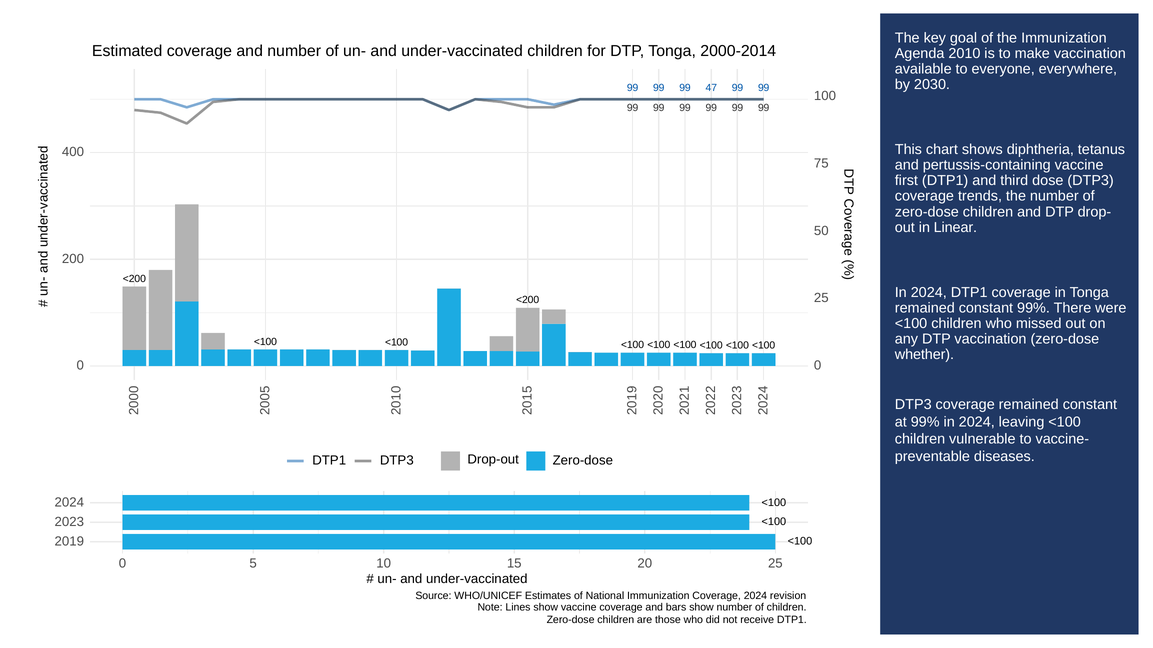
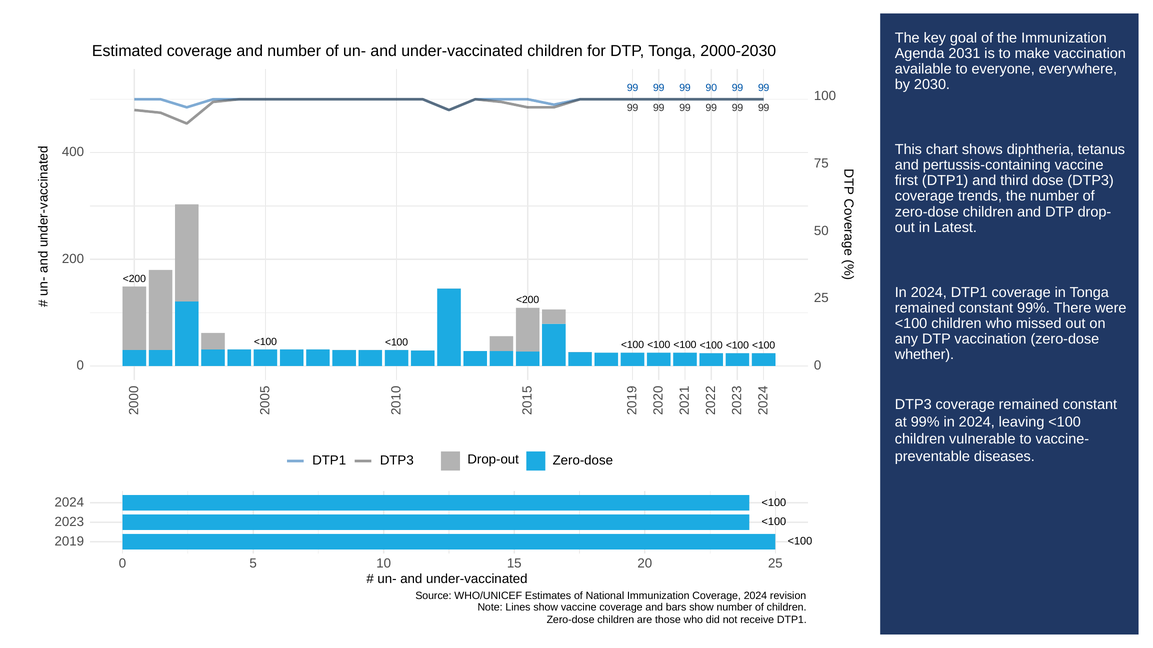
2000-2014: 2000-2014 -> 2000-2030
2010: 2010 -> 2031
47: 47 -> 90
Linear: Linear -> Latest
